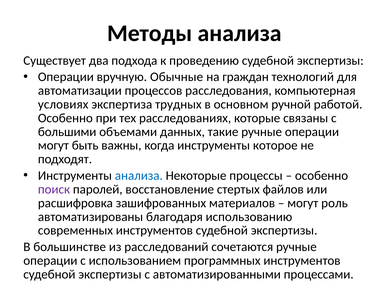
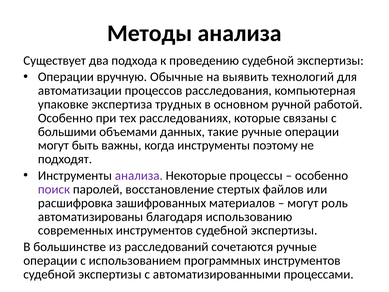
граждан: граждан -> выявить
условиях: условиях -> упаковке
которое: которое -> поэтому
анализа at (139, 175) colour: blue -> purple
